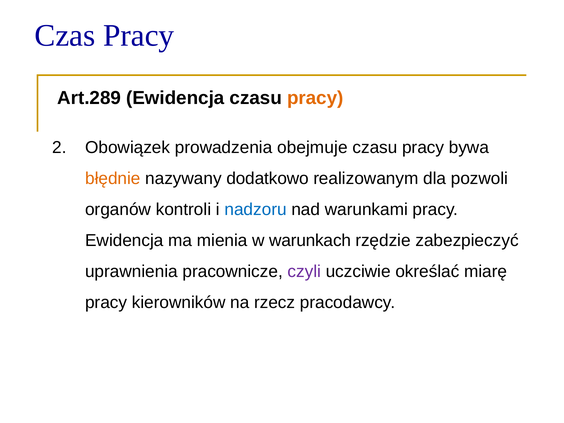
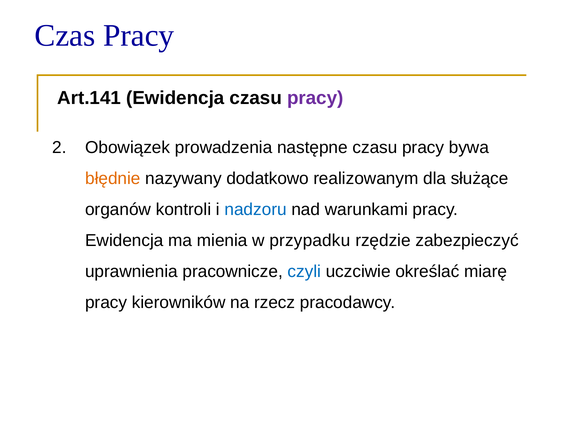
Art.289: Art.289 -> Art.141
pracy at (315, 98) colour: orange -> purple
obejmuje: obejmuje -> następne
pozwoli: pozwoli -> służące
warunkach: warunkach -> przypadku
czyli colour: purple -> blue
